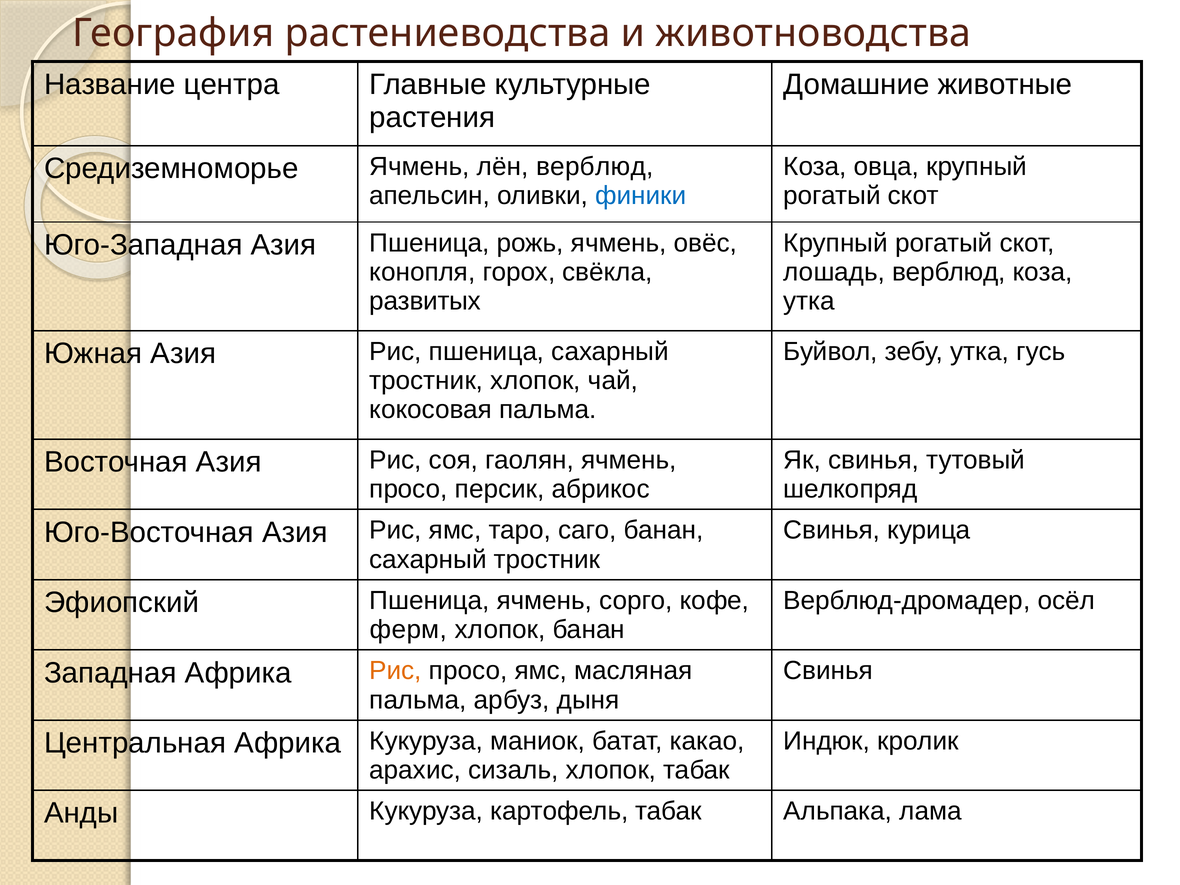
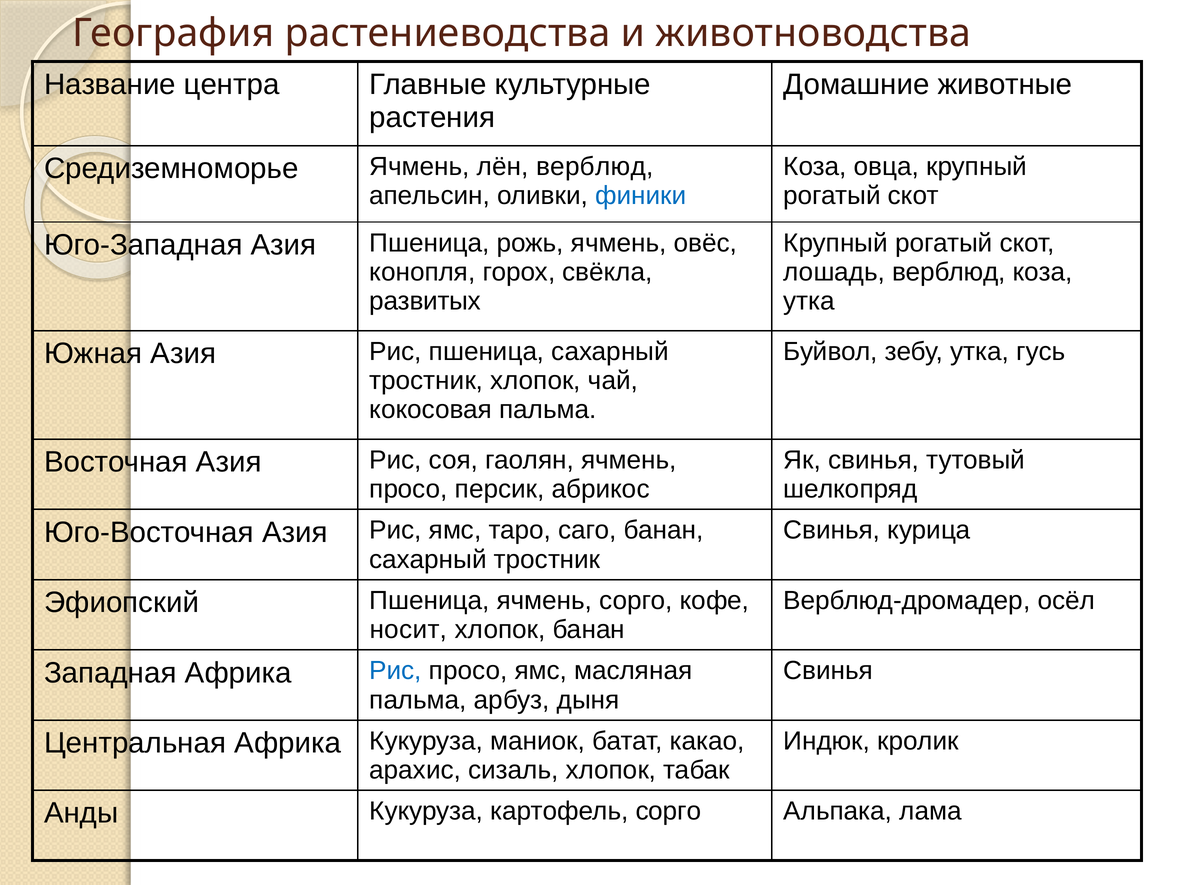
ферм: ферм -> носит
Рис at (396, 671) colour: orange -> blue
картофель табак: табак -> сорго
